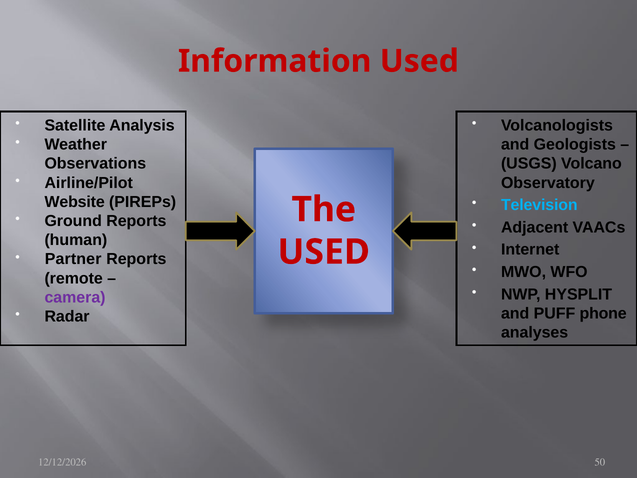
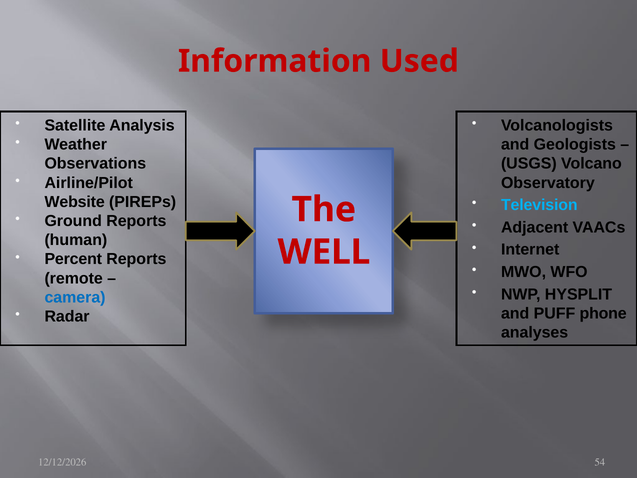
USED at (324, 252): USED -> WELL
Partner: Partner -> Percent
camera colour: purple -> blue
50: 50 -> 54
